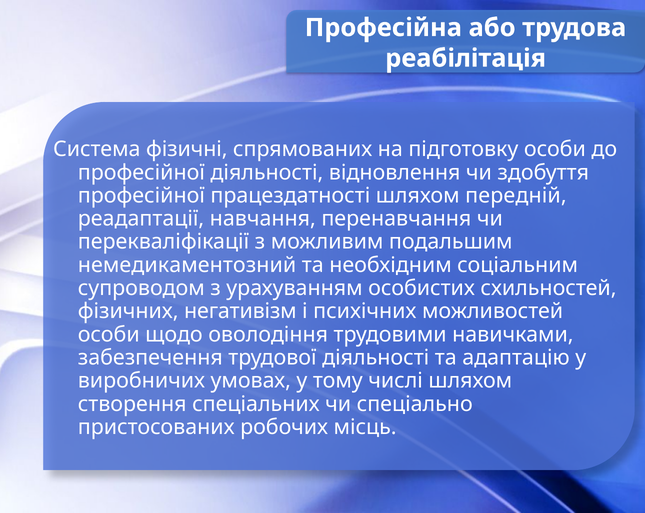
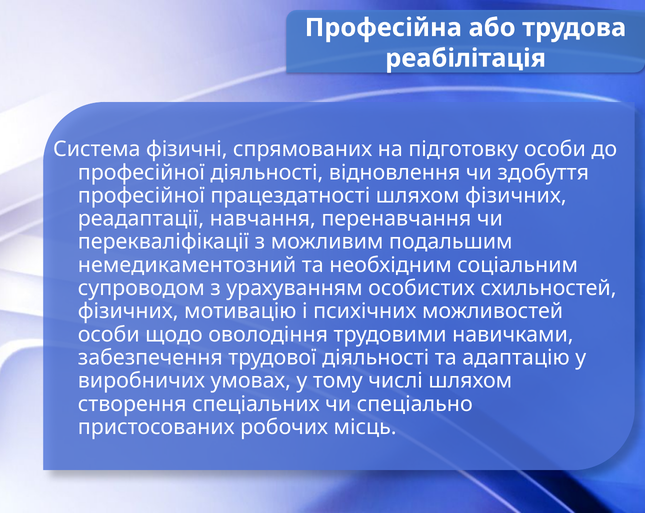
передній: передній -> фізичних
негативізм: негативізм -> мотивацію
